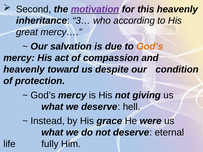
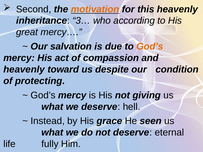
motivation colour: purple -> orange
protection: protection -> protecting
were: were -> seen
